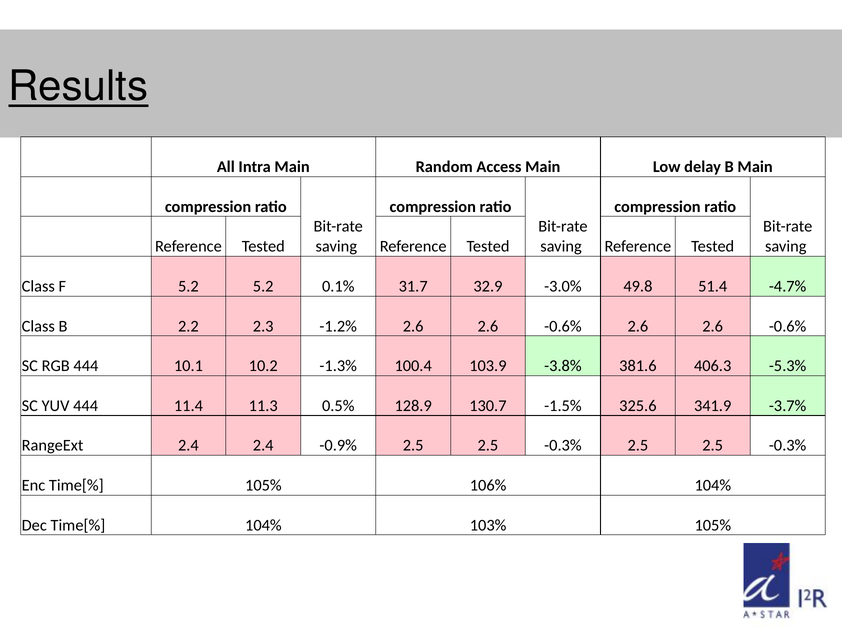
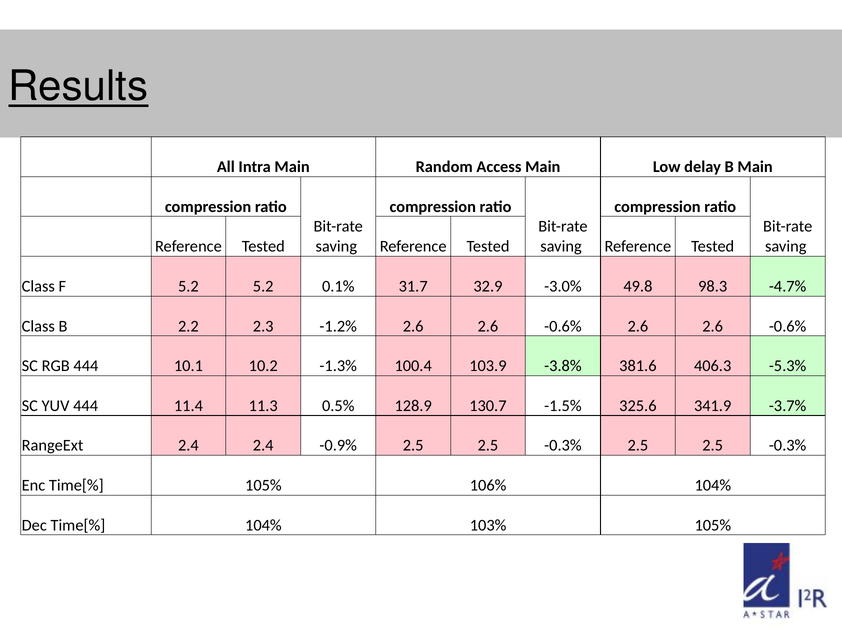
51.4: 51.4 -> 98.3
